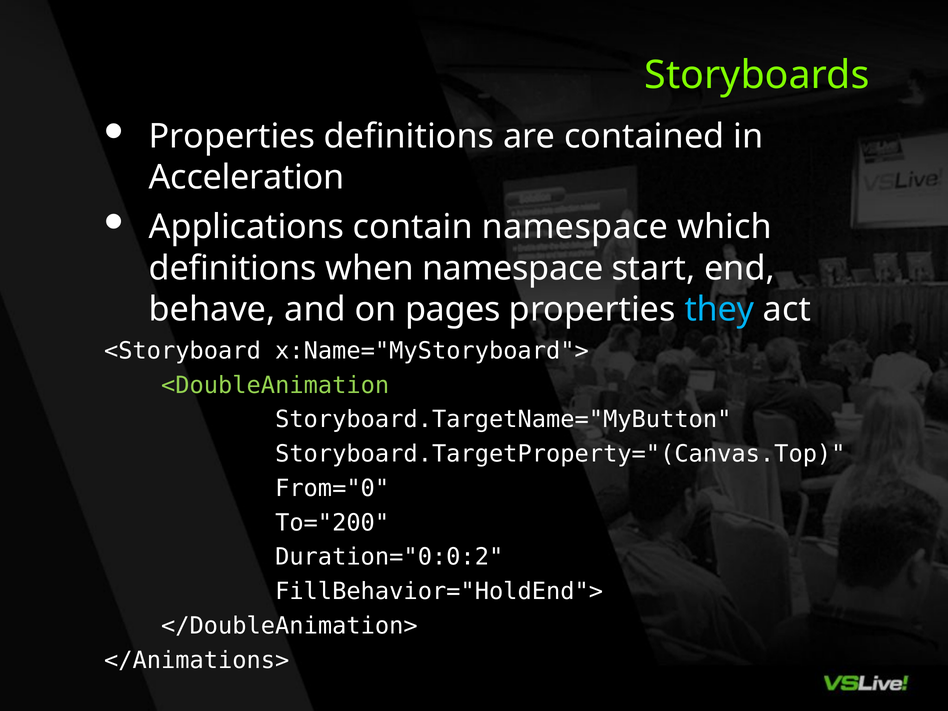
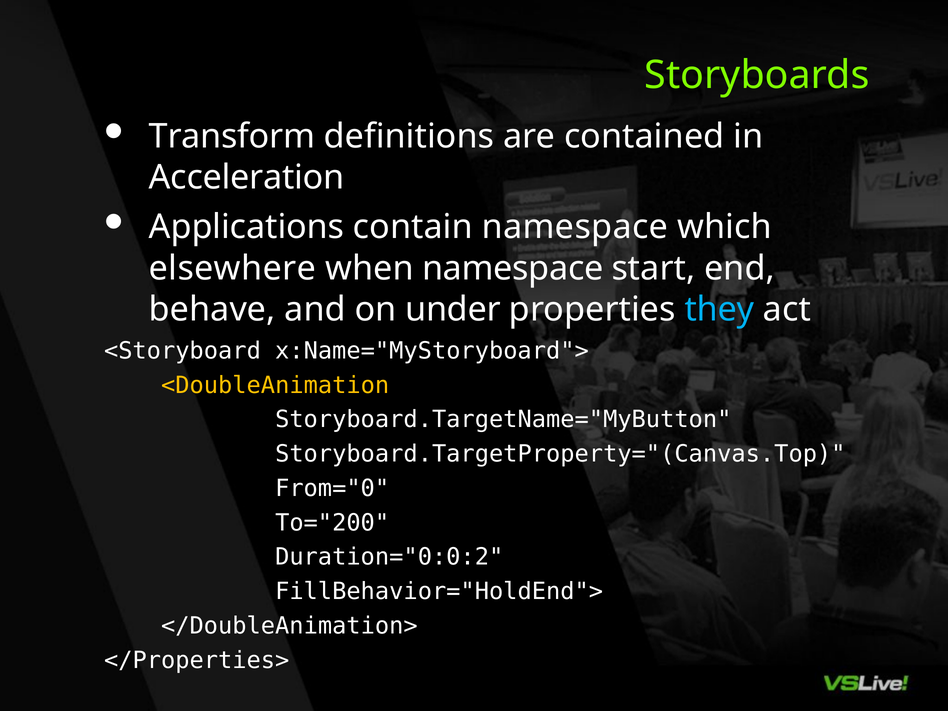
Properties at (232, 136): Properties -> Transform
definitions at (233, 268): definitions -> elsewhere
pages: pages -> under
<DoubleAnimation colour: light green -> yellow
</Animations>: </Animations> -> </Properties>
